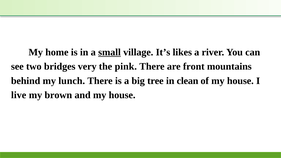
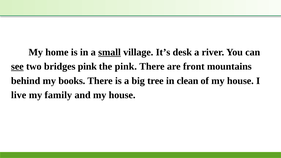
likes: likes -> desk
see underline: none -> present
bridges very: very -> pink
lunch: lunch -> books
brown: brown -> family
